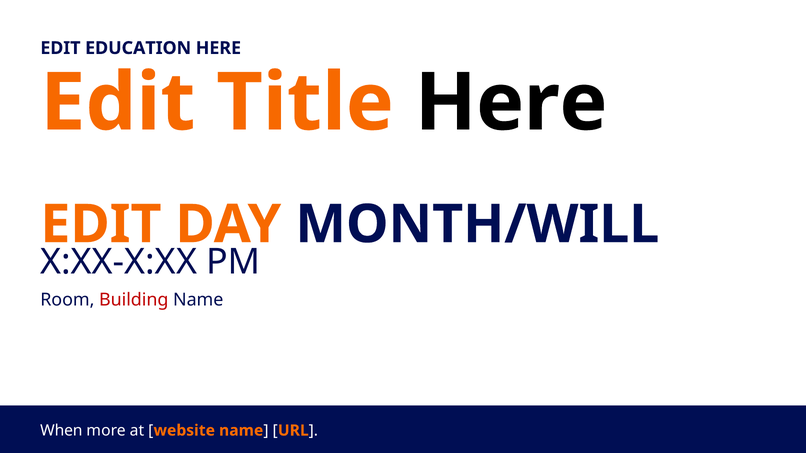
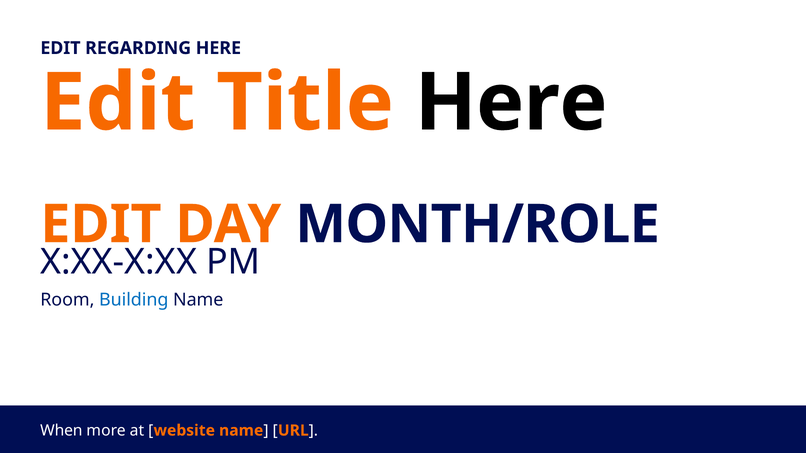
EDUCATION: EDUCATION -> REGARDING
MONTH/WILL: MONTH/WILL -> MONTH/ROLE
Building colour: red -> blue
